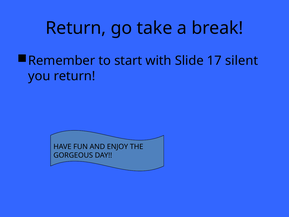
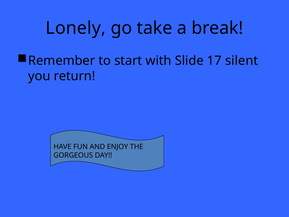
Return at (76, 28): Return -> Lonely
